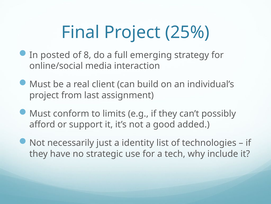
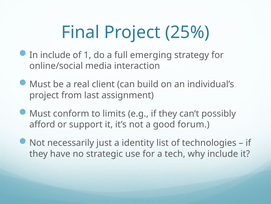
In posted: posted -> include
8: 8 -> 1
added: added -> forum
